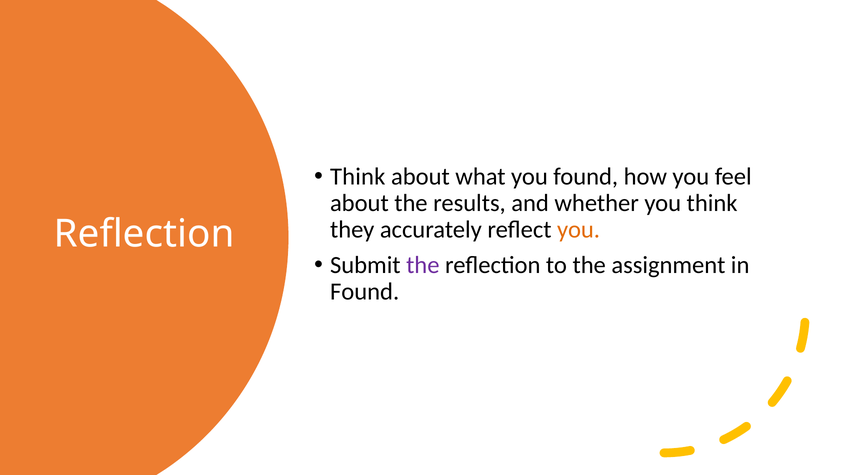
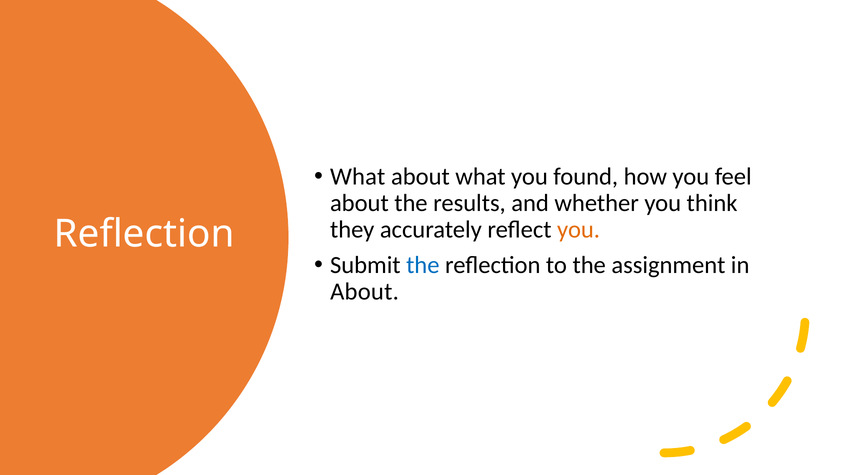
Think at (358, 177): Think -> What
the at (423, 265) colour: purple -> blue
Found at (365, 292): Found -> About
